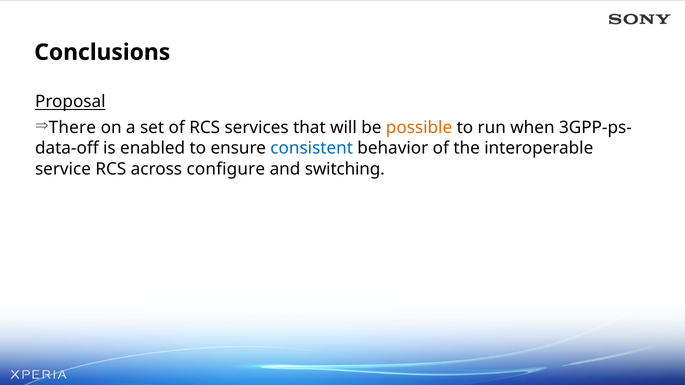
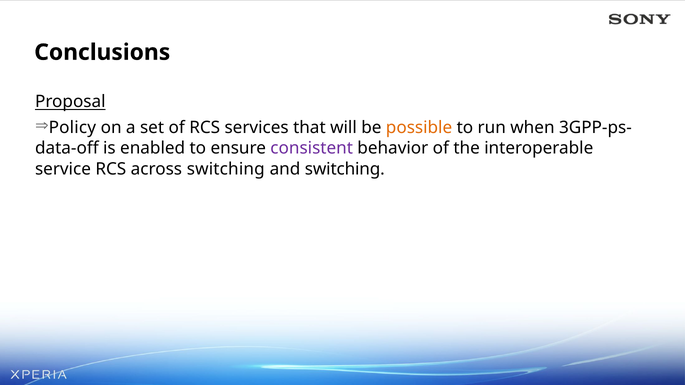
There: There -> Policy
consistent colour: blue -> purple
across configure: configure -> switching
